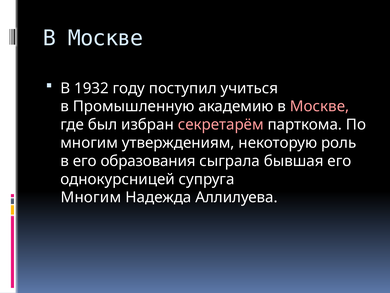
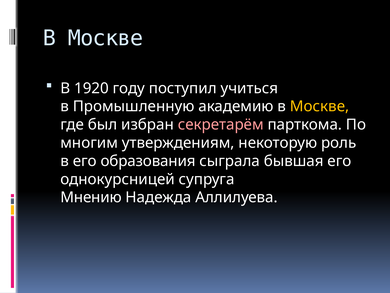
1932: 1932 -> 1920
Москве at (320, 106) colour: pink -> yellow
Многим at (91, 197): Многим -> Мнению
